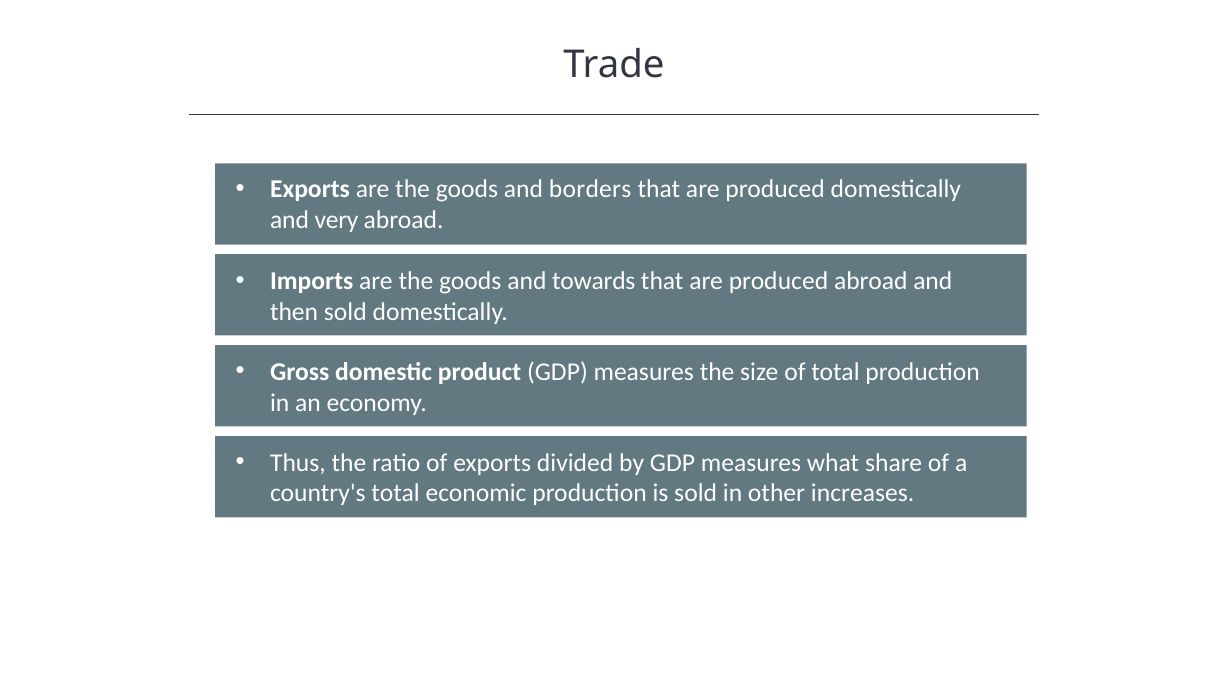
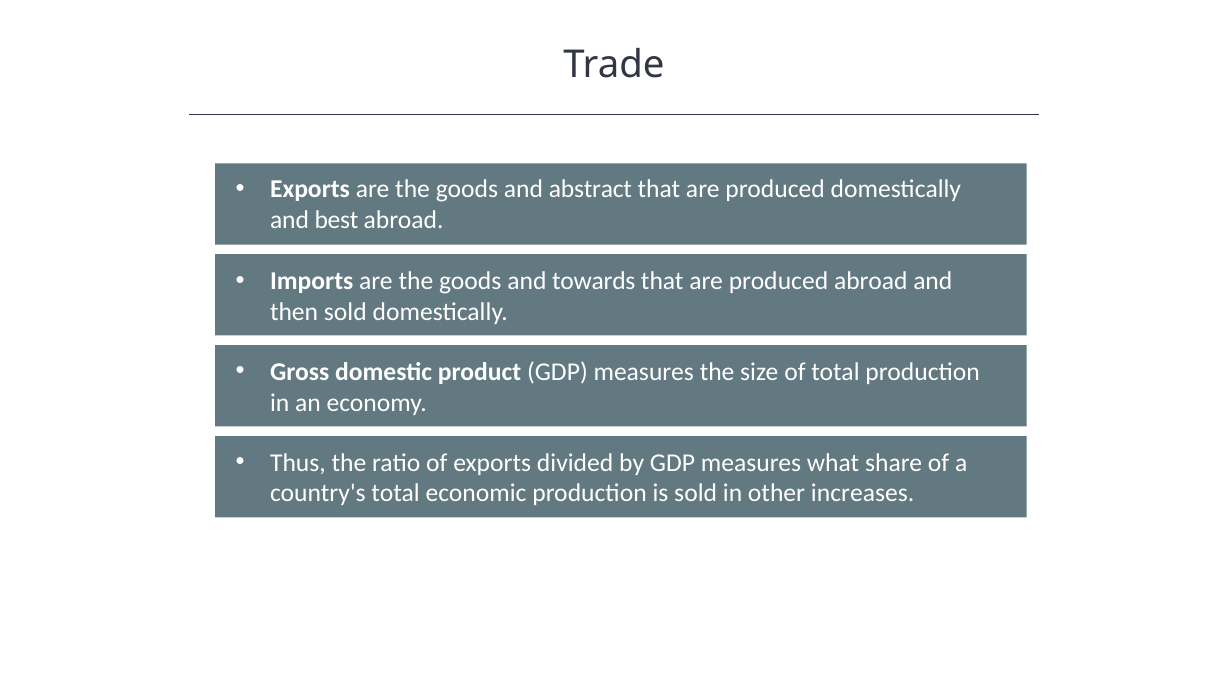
borders: borders -> abstract
very: very -> best
